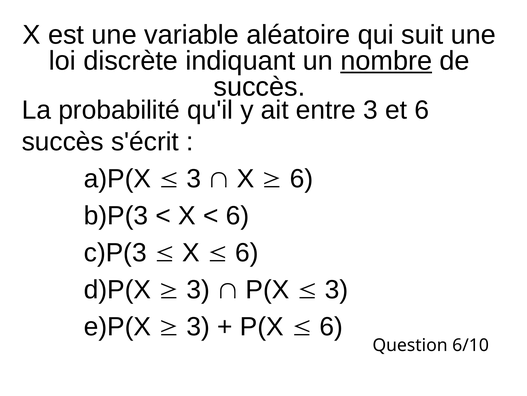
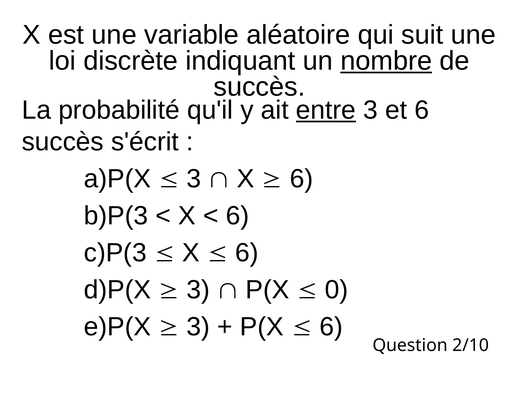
entre underline: none -> present
3 at (337, 289): 3 -> 0
6/10: 6/10 -> 2/10
